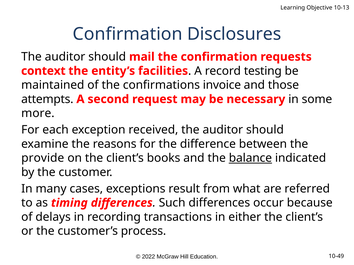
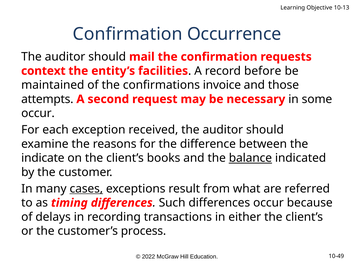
Disclosures: Disclosures -> Occurrence
testing: testing -> before
more at (38, 114): more -> occur
provide: provide -> indicate
cases underline: none -> present
